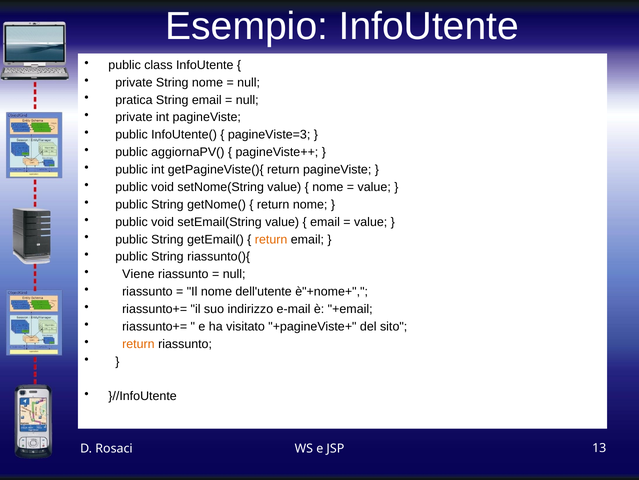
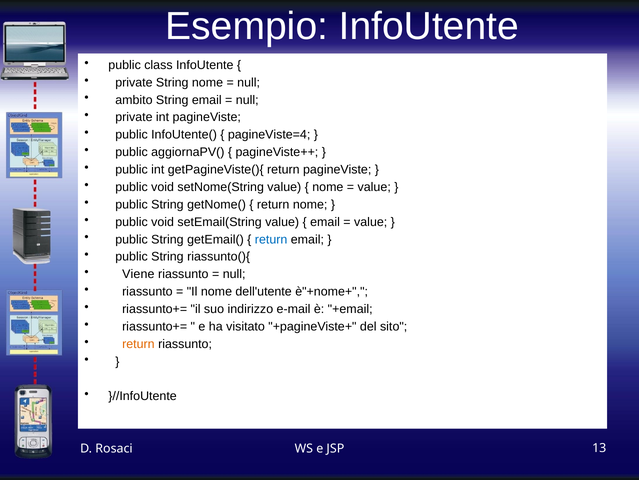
pratica: pratica -> ambito
pagineViste=3: pagineViste=3 -> pagineViste=4
return at (271, 239) colour: orange -> blue
